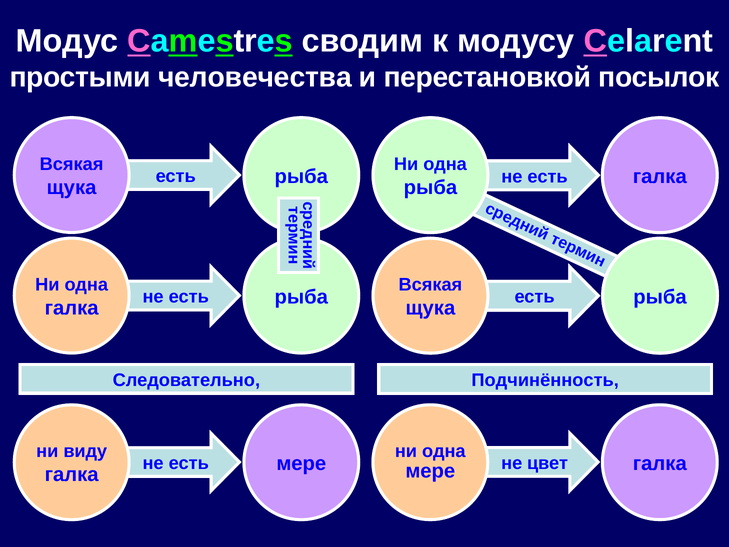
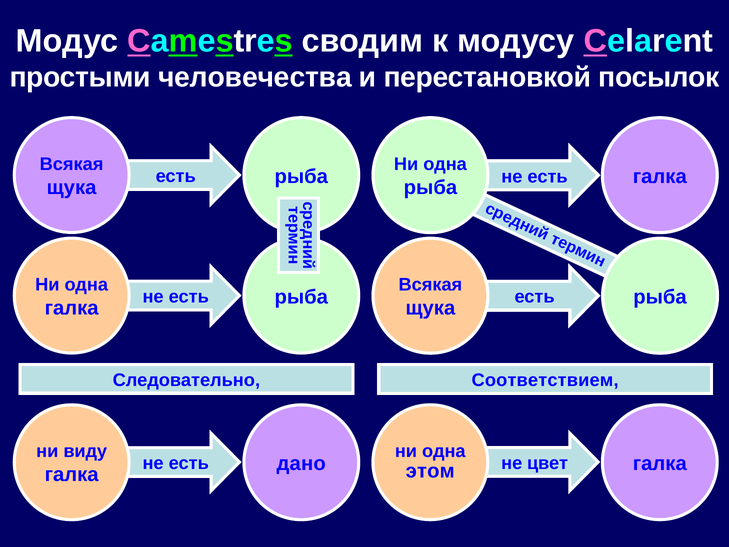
Подчинённость: Подчинённость -> Соответствием
мере at (301, 463): мере -> дано
мере at (430, 471): мере -> этом
